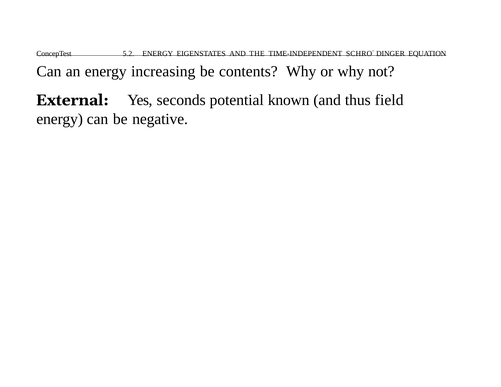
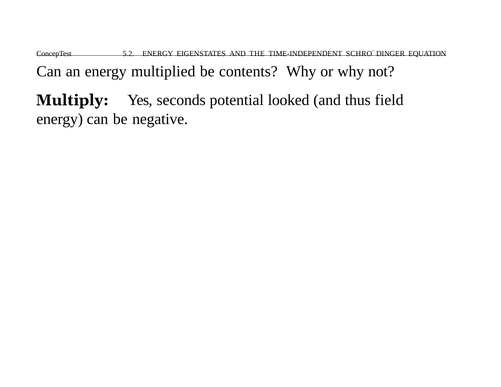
increasing: increasing -> multiplied
External: External -> Multiply
known: known -> looked
